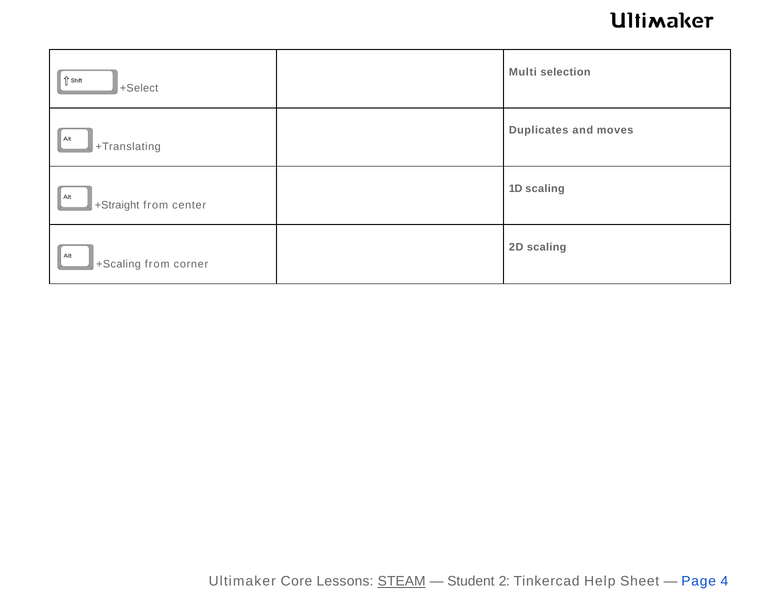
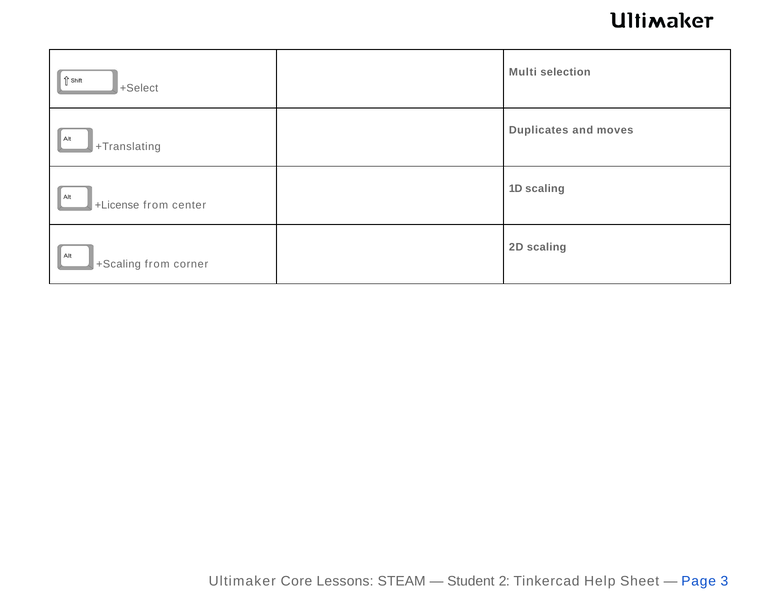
+Straight: +Straight -> +License
STEAM underline: present -> none
4: 4 -> 3
